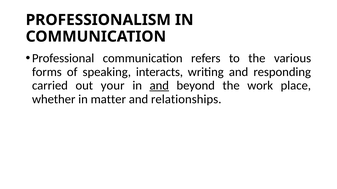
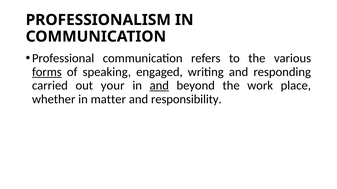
forms underline: none -> present
interacts: interacts -> engaged
relationships: relationships -> responsibility
